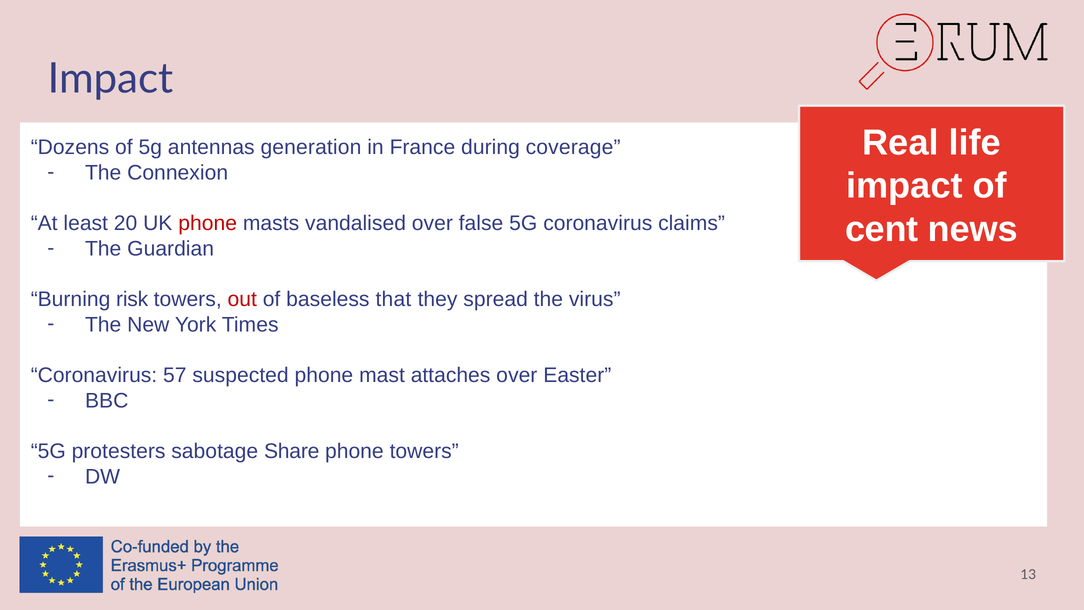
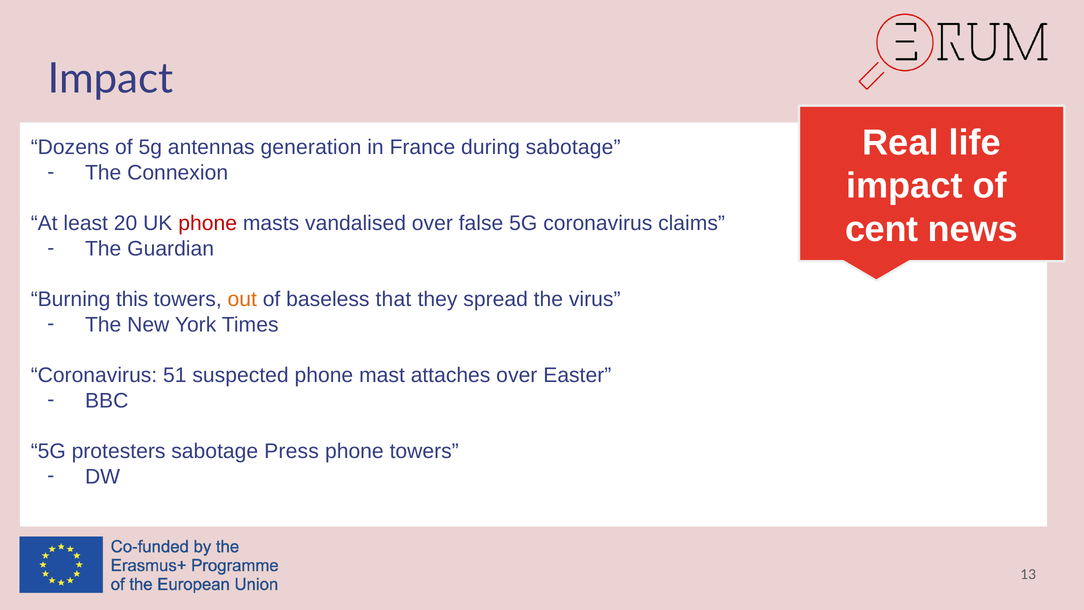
during coverage: coverage -> sabotage
risk: risk -> this
out colour: red -> orange
57: 57 -> 51
Share: Share -> Press
